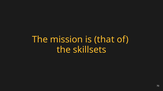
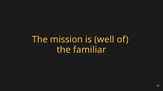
that: that -> well
skillsets: skillsets -> familiar
